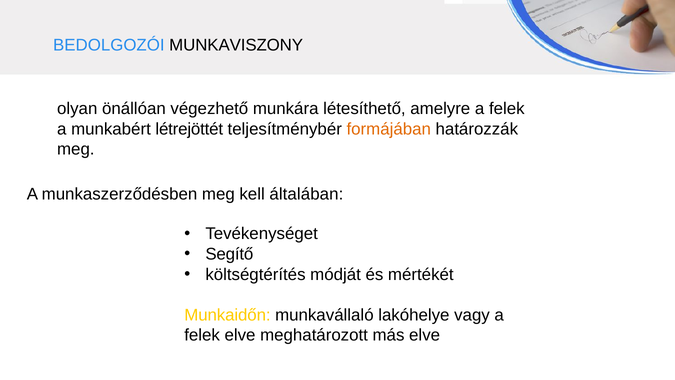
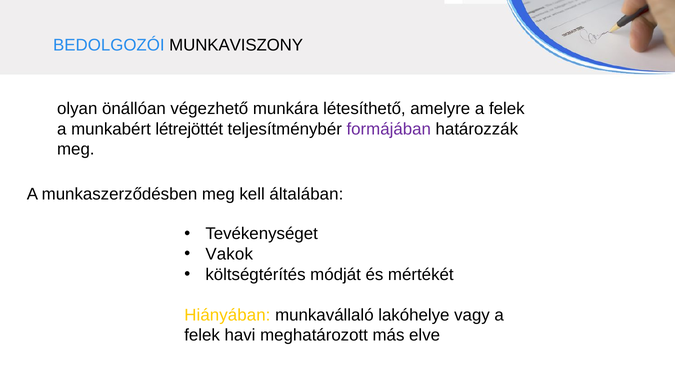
formájában colour: orange -> purple
Segítő: Segítő -> Vakok
Munkaidőn: Munkaidőn -> Hiányában
felek elve: elve -> havi
